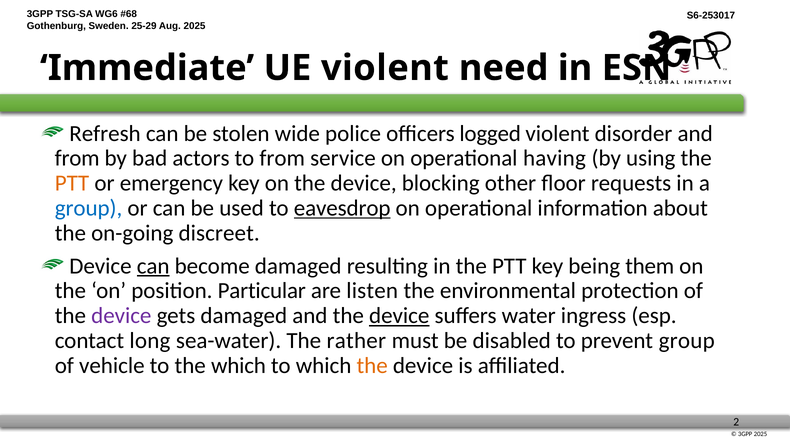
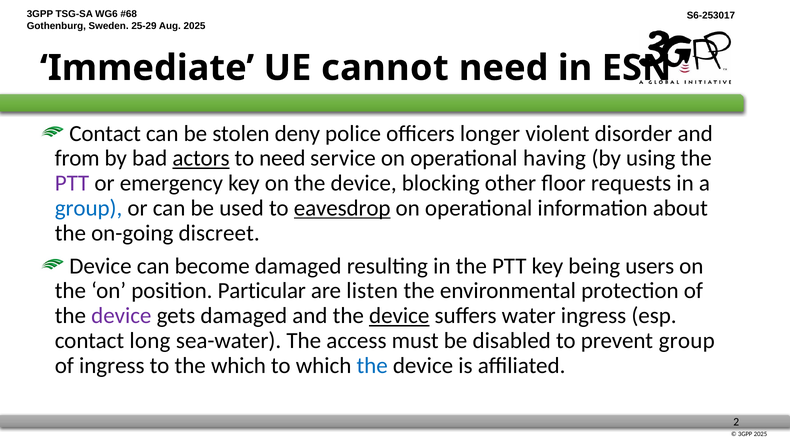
UE violent: violent -> cannot
Refresh at (105, 134): Refresh -> Contact
wide: wide -> deny
logged: logged -> longer
actors underline: none -> present
to from: from -> need
PTT at (72, 183) colour: orange -> purple
can at (153, 266) underline: present -> none
them: them -> users
rather: rather -> access
of vehicle: vehicle -> ingress
the at (372, 366) colour: orange -> blue
